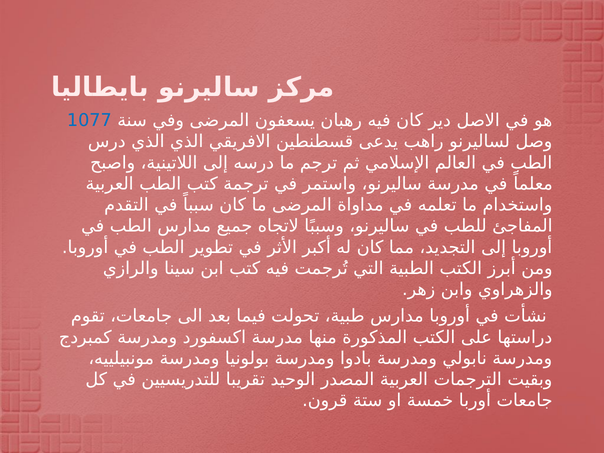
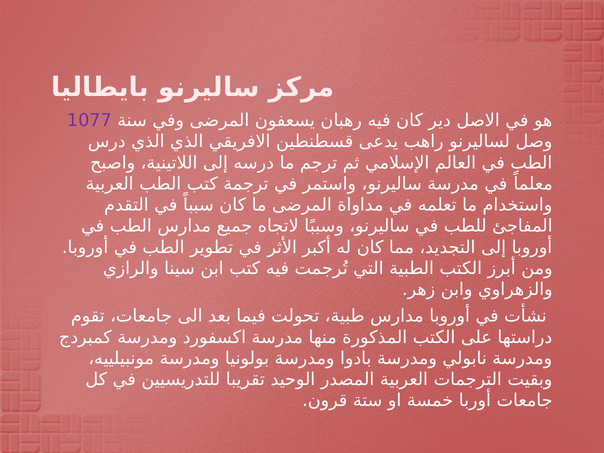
1077 colour: blue -> purple
